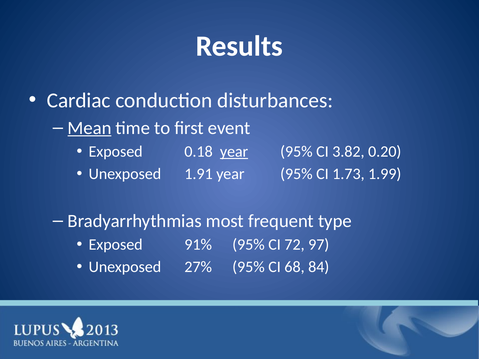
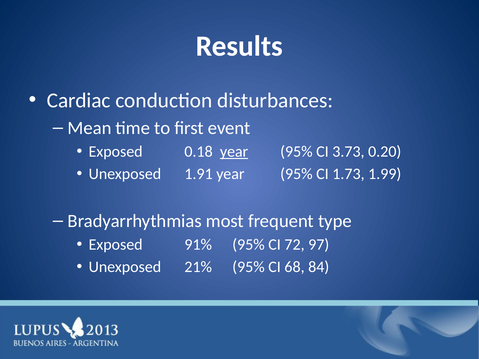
Mean underline: present -> none
3.82: 3.82 -> 3.73
27%: 27% -> 21%
